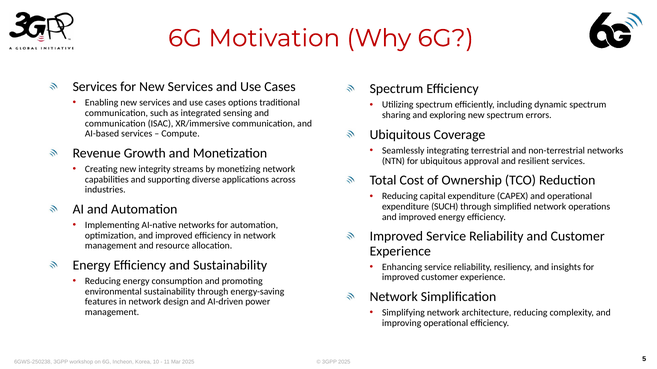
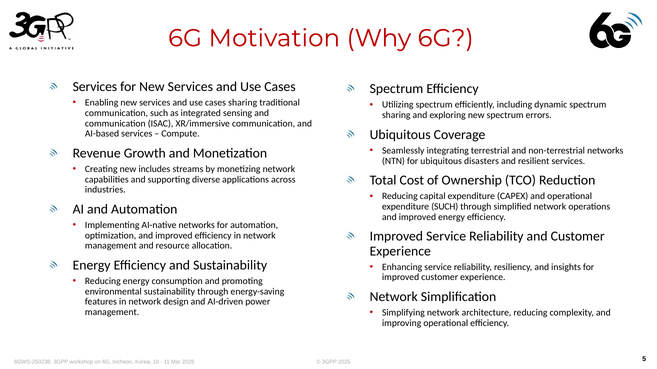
cases options: options -> sharing
approval: approval -> disasters
integrity: integrity -> includes
